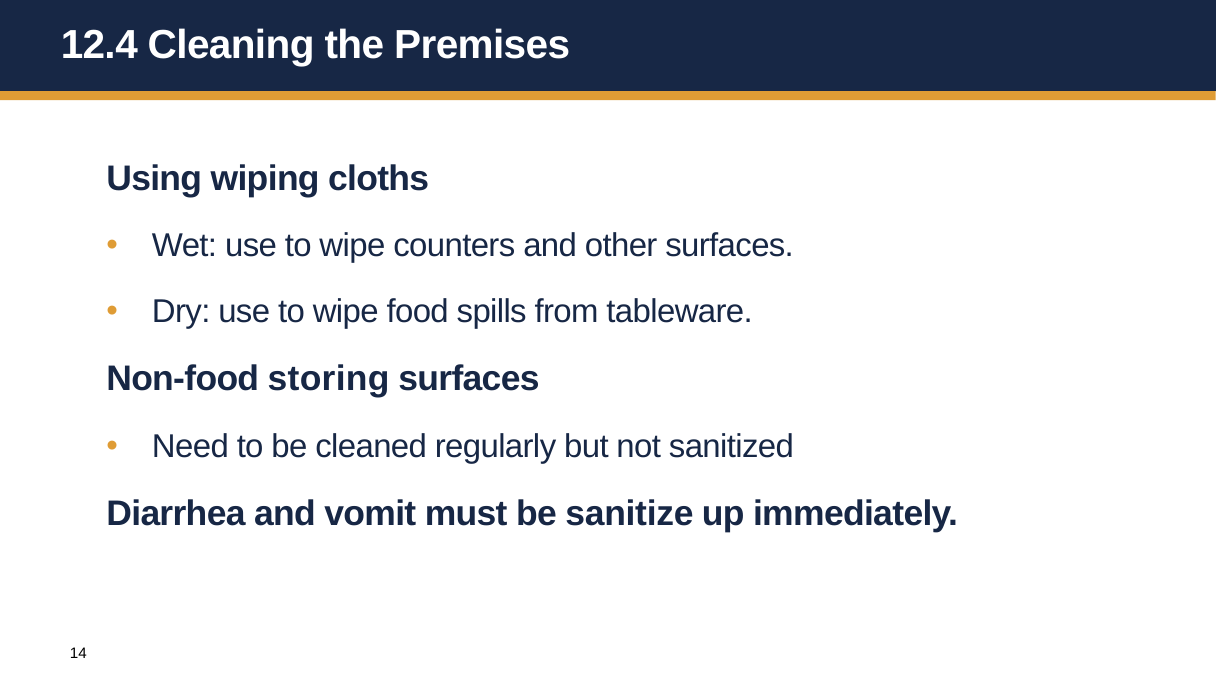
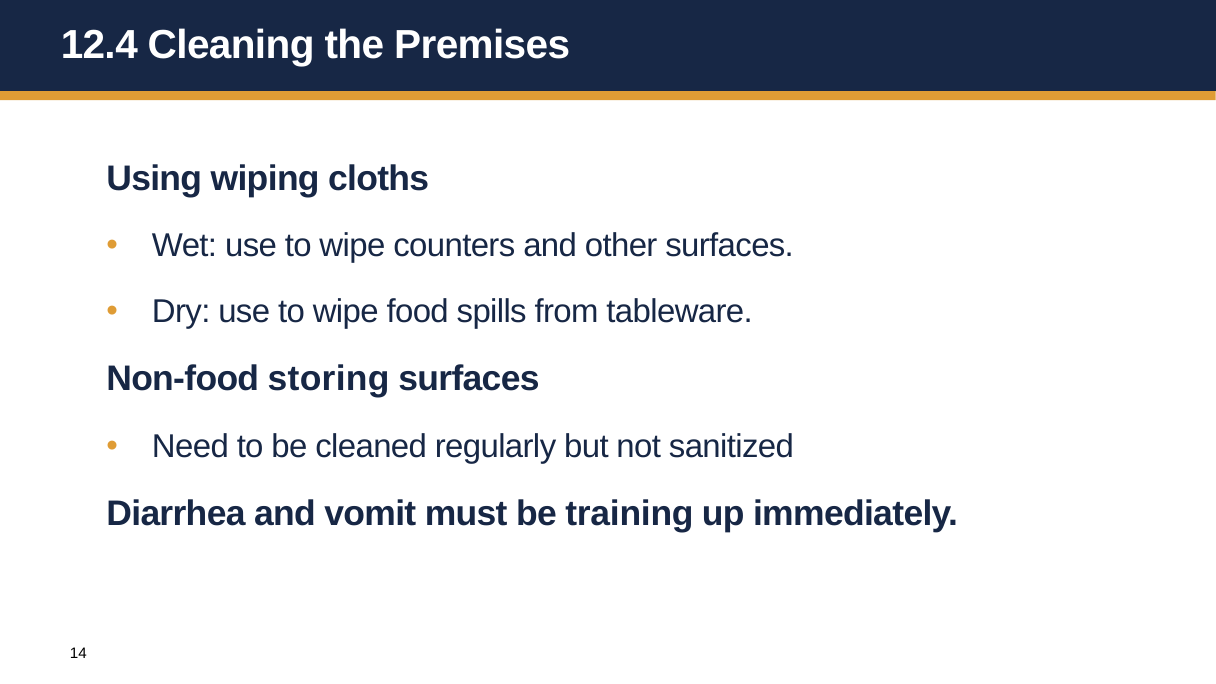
sanitize: sanitize -> training
